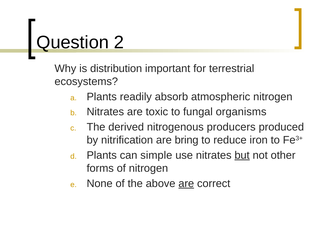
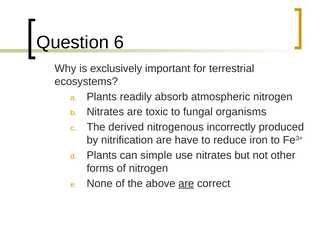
2: 2 -> 6
distribution: distribution -> exclusively
producers: producers -> incorrectly
bring: bring -> have
but underline: present -> none
